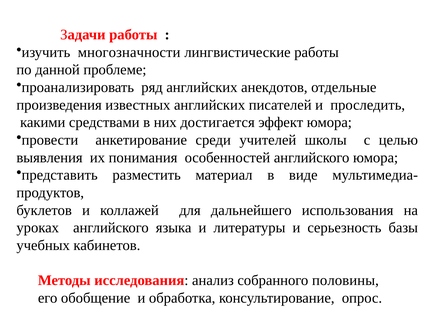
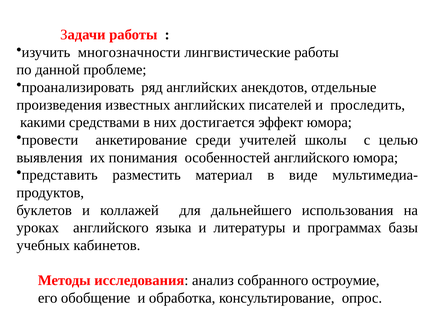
серьезность: серьезность -> программах
половины: половины -> остроумие
